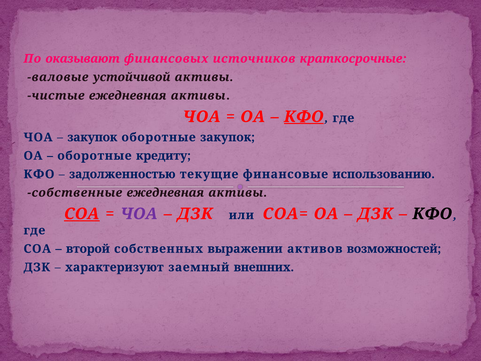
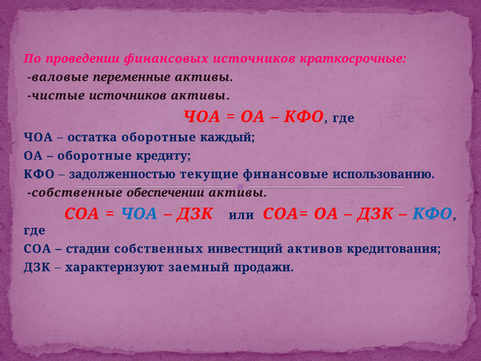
оказывают: оказывают -> проведении
устойчивой: устойчивой -> переменные
чистые ежедневная: ежедневная -> источников
КФО at (304, 117) underline: present -> none
закупок at (92, 137): закупок -> остатка
оборотные закупок: закупок -> каждый
собственные ежедневная: ежедневная -> обеспечении
СОА at (82, 214) underline: present -> none
ЧОА at (139, 214) colour: purple -> blue
КФО at (432, 214) colour: black -> blue
второй: второй -> стадии
выражении: выражении -> инвестиций
возможностей: возможностей -> кредитования
внешних: внешних -> продажи
